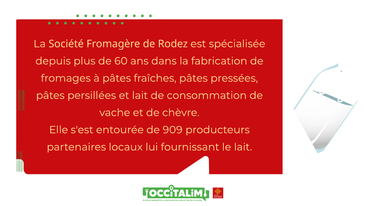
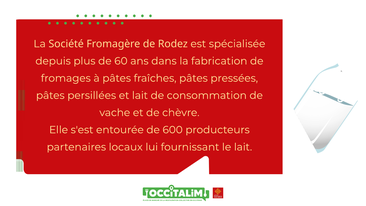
909: 909 -> 600
